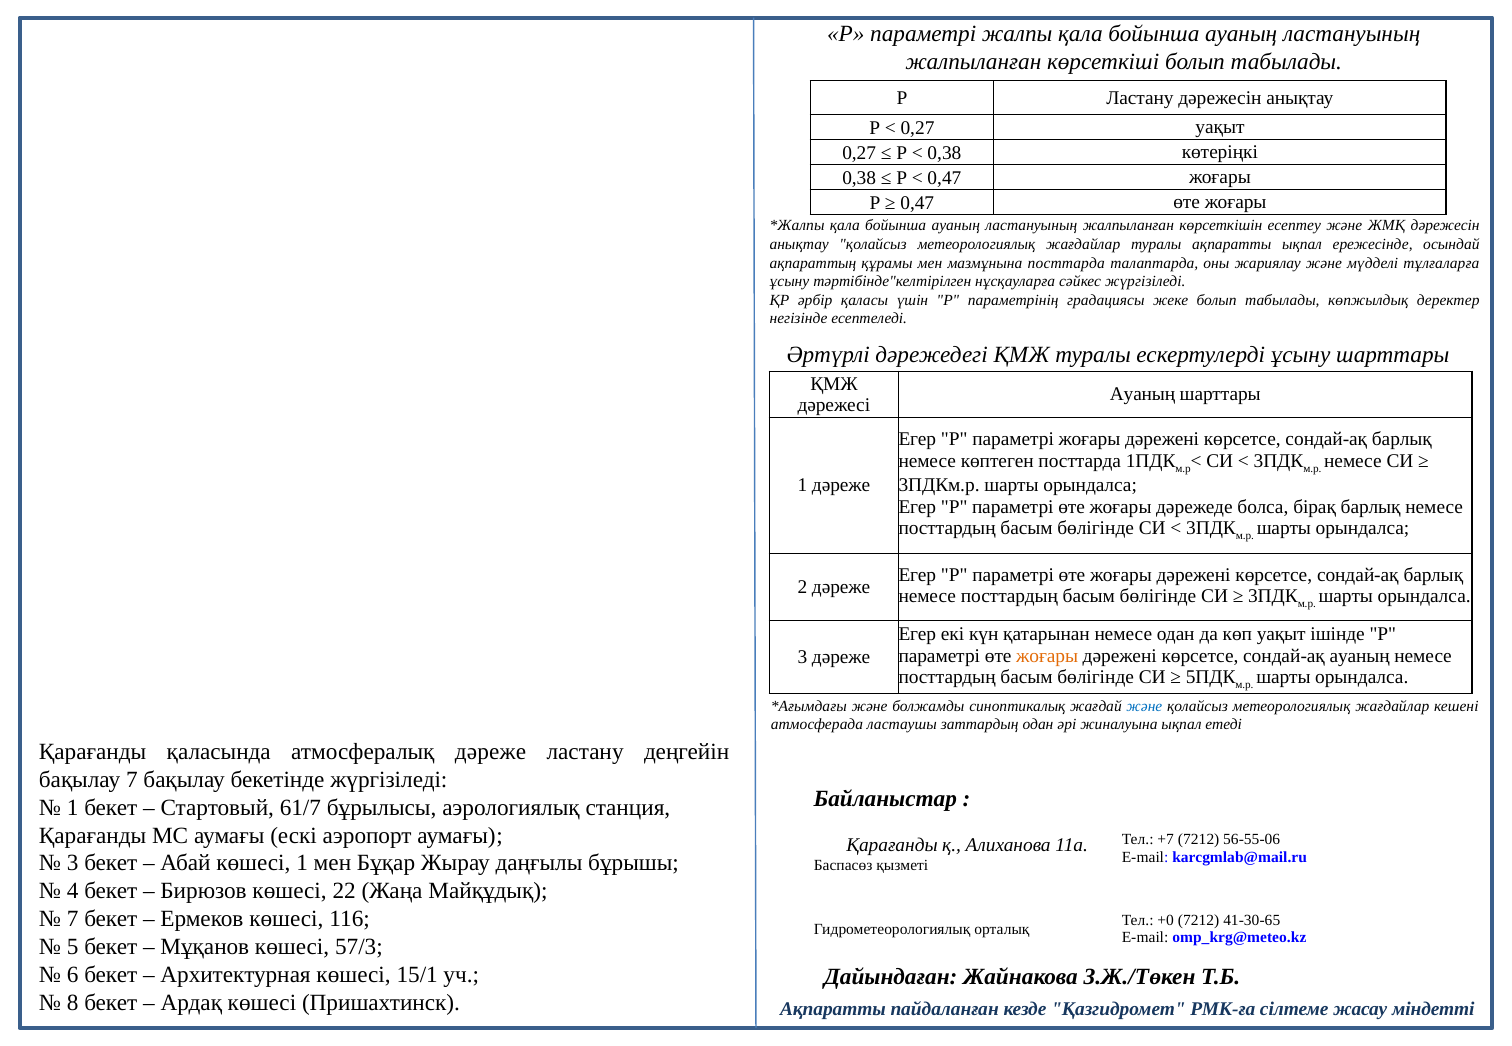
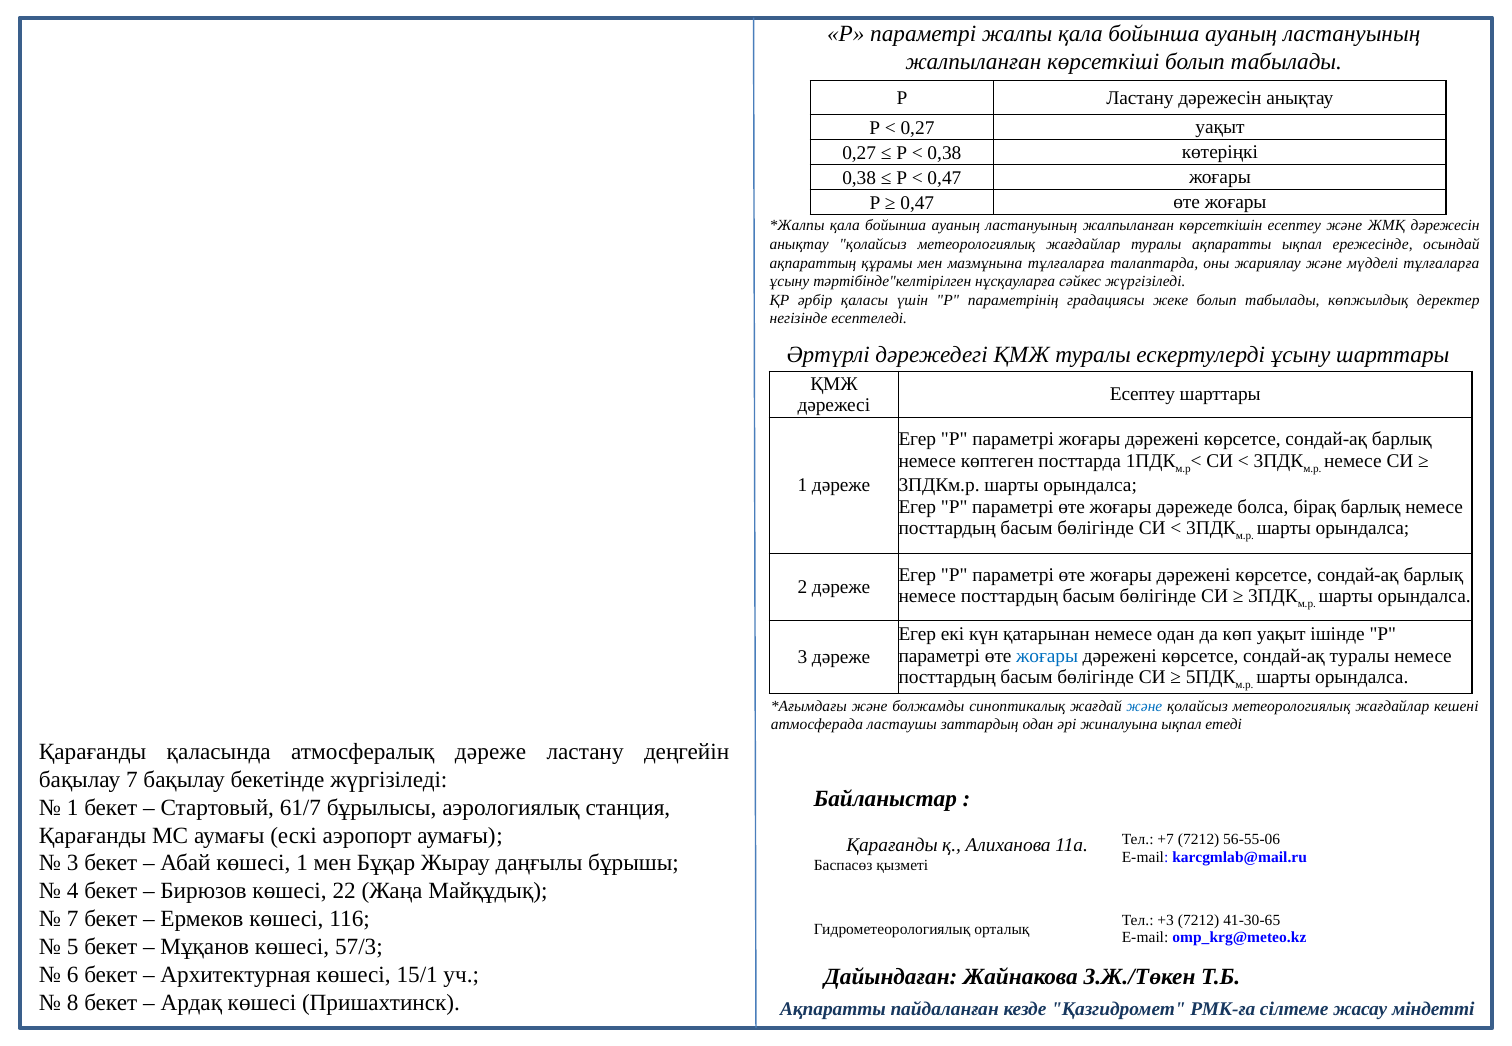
мазмұнына посттарда: посттарда -> тұлғаларға
Ауаның at (1143, 395): Ауаның -> Есептеу
жоғары at (1047, 656) colour: orange -> blue
сондай-ақ ауаның: ауаның -> туралы
+0: +0 -> +3
